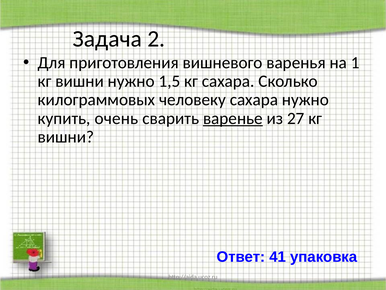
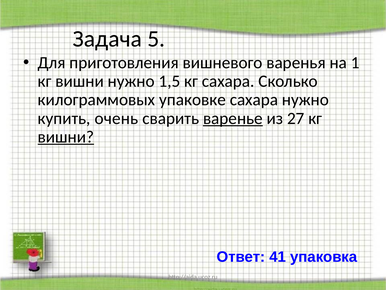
2: 2 -> 5
человеку: человеку -> упаковке
вишни at (66, 137) underline: none -> present
